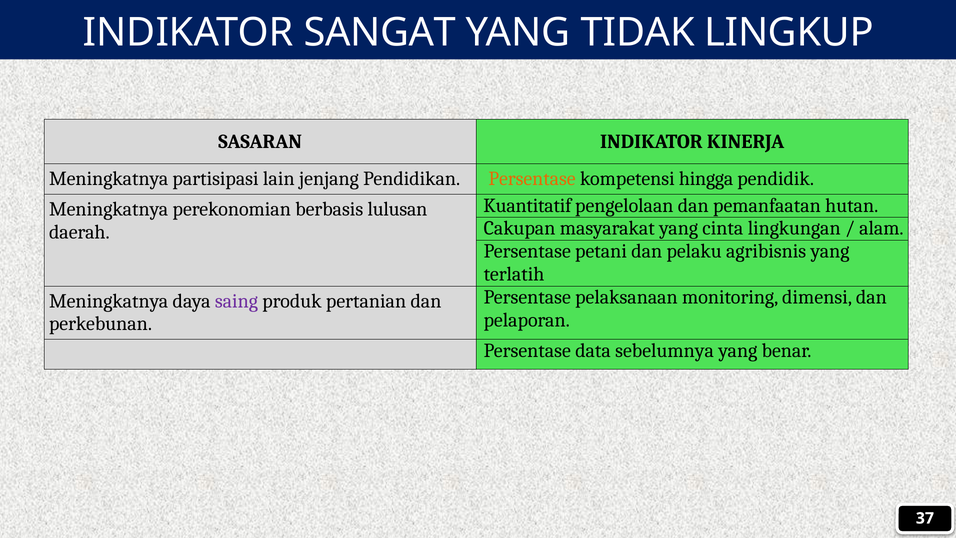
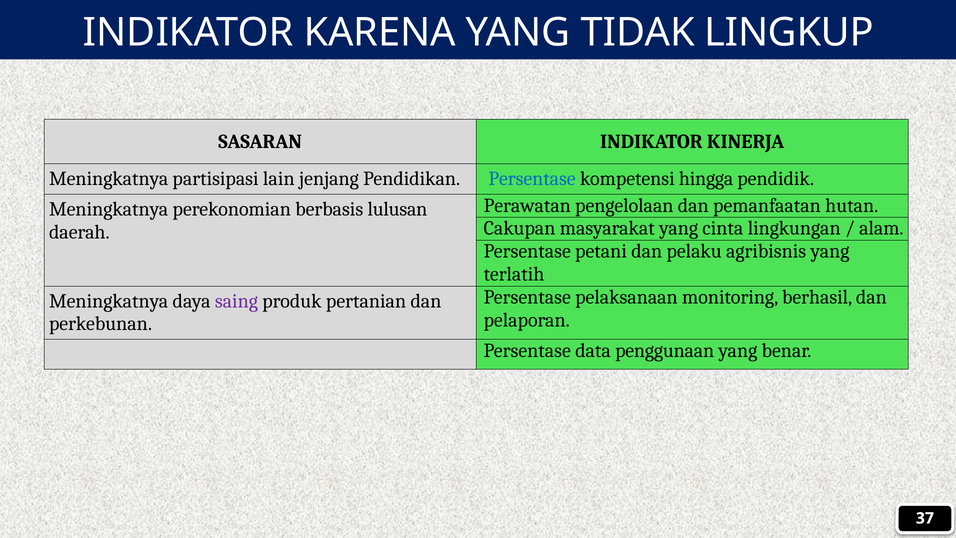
SANGAT: SANGAT -> KARENA
Persentase at (532, 179) colour: orange -> blue
Kuantitatif: Kuantitatif -> Perawatan
dimensi: dimensi -> berhasil
sebelumnya: sebelumnya -> penggunaan
